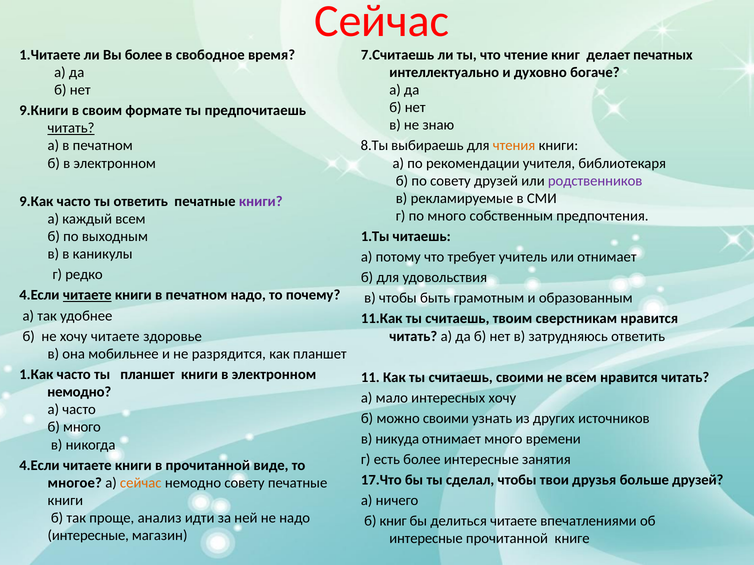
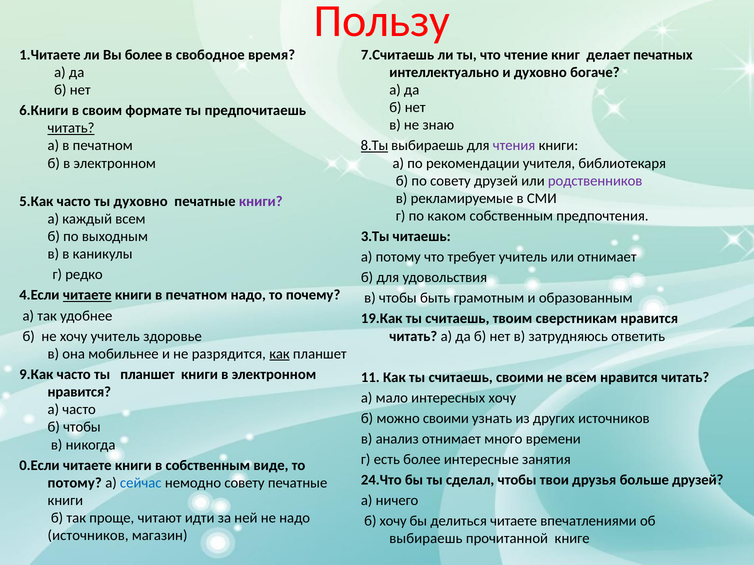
Сейчас at (382, 21): Сейчас -> Пользу
9.Книги: 9.Книги -> 6.Книги
8.Ты underline: none -> present
чтения colour: orange -> purple
9.Как: 9.Как -> 5.Как
ты ответить: ответить -> духовно
по много: много -> каком
1.Ты: 1.Ты -> 3.Ты
11.Как: 11.Как -> 19.Как
хочу читаете: читаете -> учитель
как at (279, 354) underline: none -> present
1.Как: 1.Как -> 9.Как
немодно at (79, 392): немодно -> нравится
б много: много -> чтобы
никуда: никуда -> анализ
4.Если at (39, 466): 4.Если -> 0.Если
в прочитанной: прочитанной -> собственным
17.Что: 17.Что -> 24.Что
многое at (75, 483): многое -> потому
сейчас at (141, 483) colour: orange -> blue
анализ: анализ -> читают
б книг: книг -> хочу
интересные at (88, 536): интересные -> источников
интересные at (426, 539): интересные -> выбираешь
